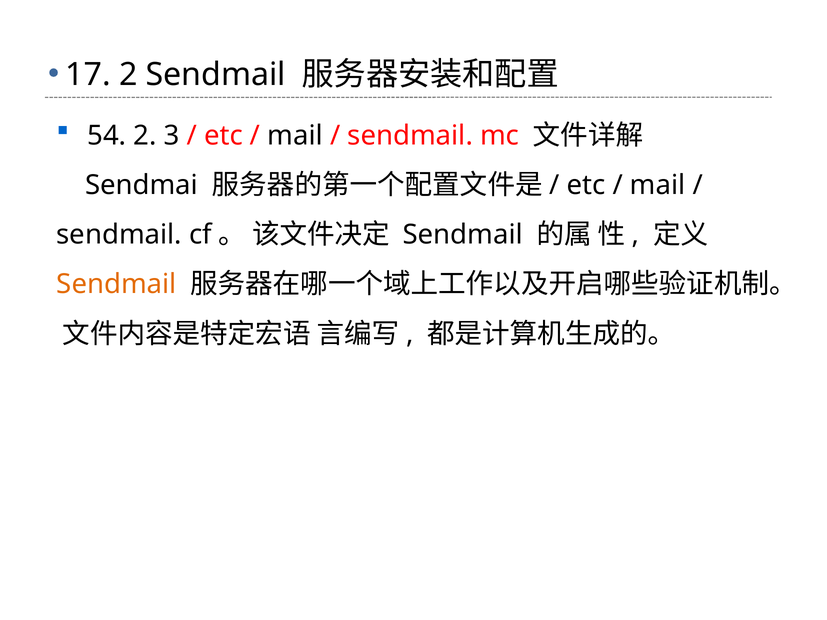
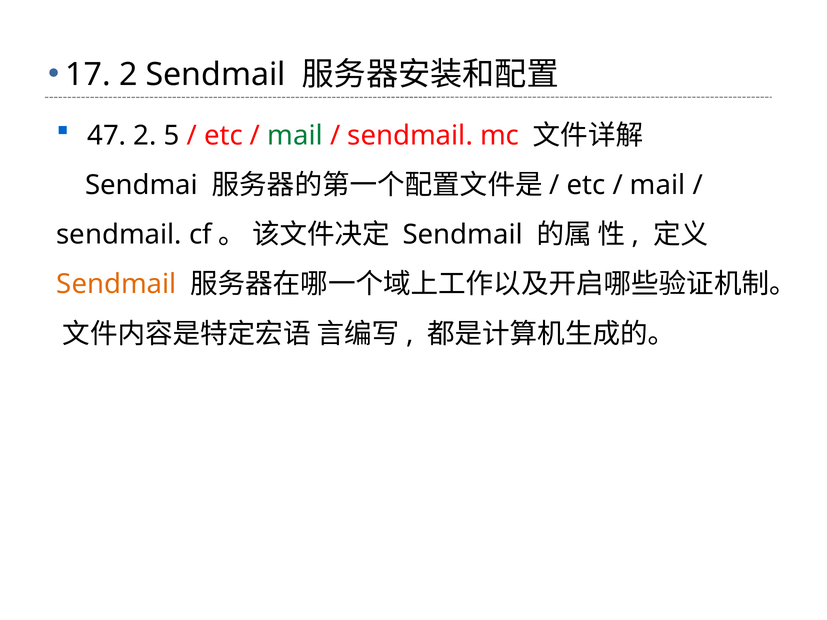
54: 54 -> 47
3: 3 -> 5
mail at (295, 136) colour: black -> green
